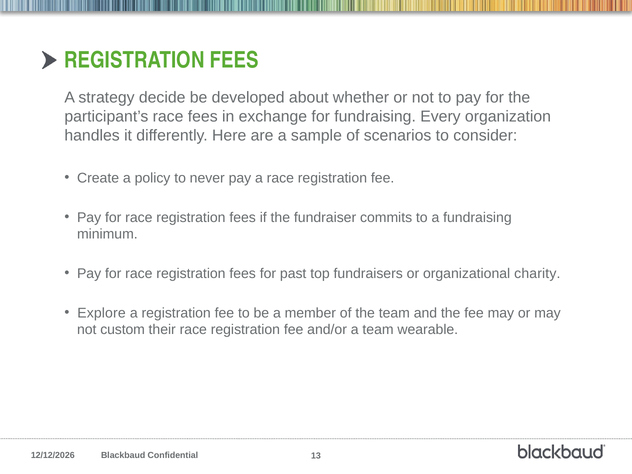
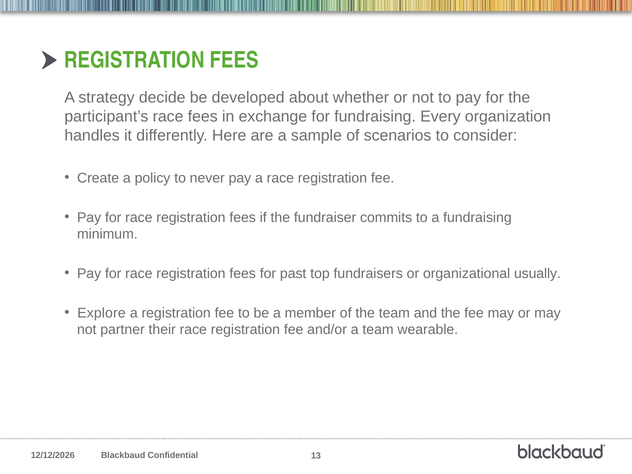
charity: charity -> usually
custom: custom -> partner
